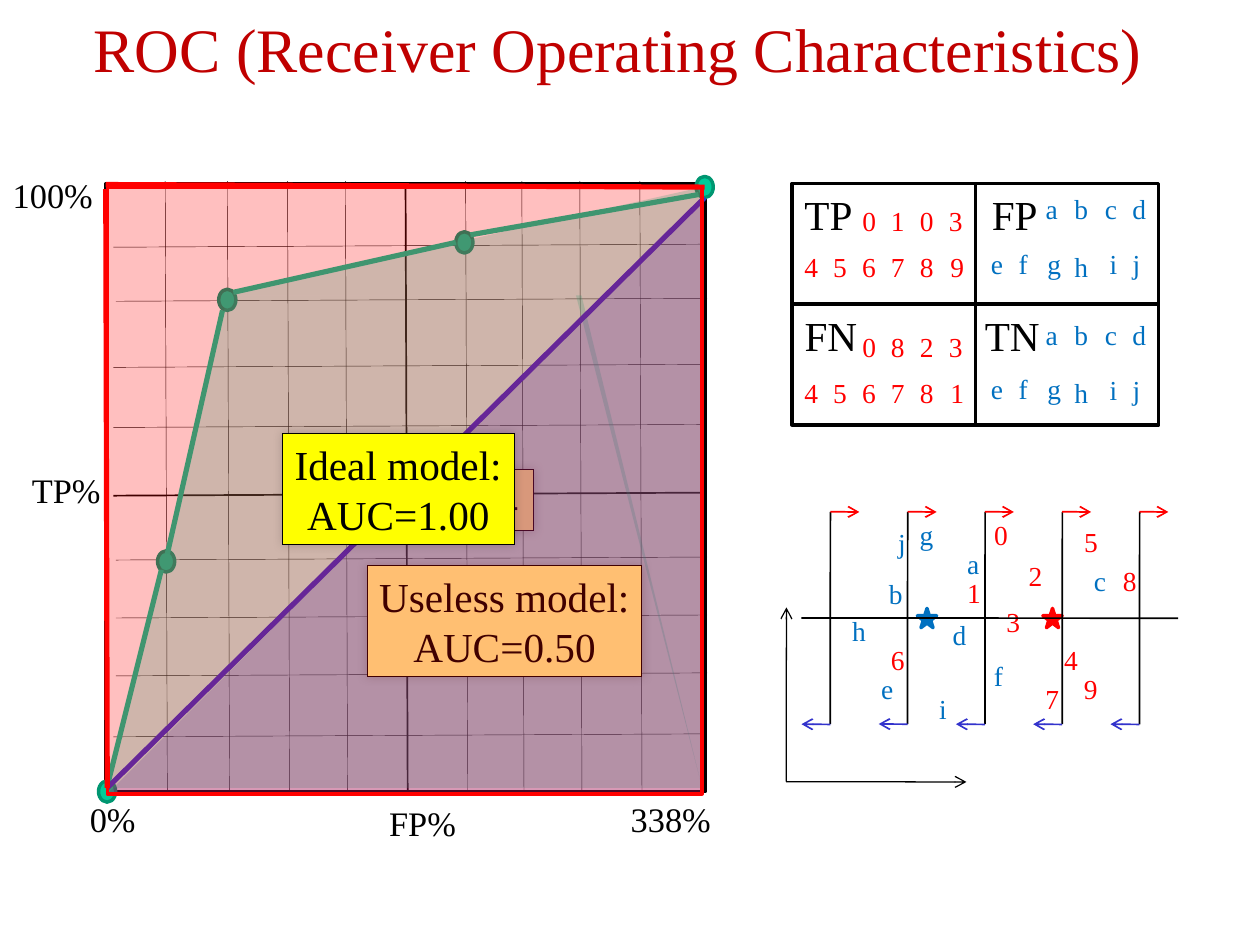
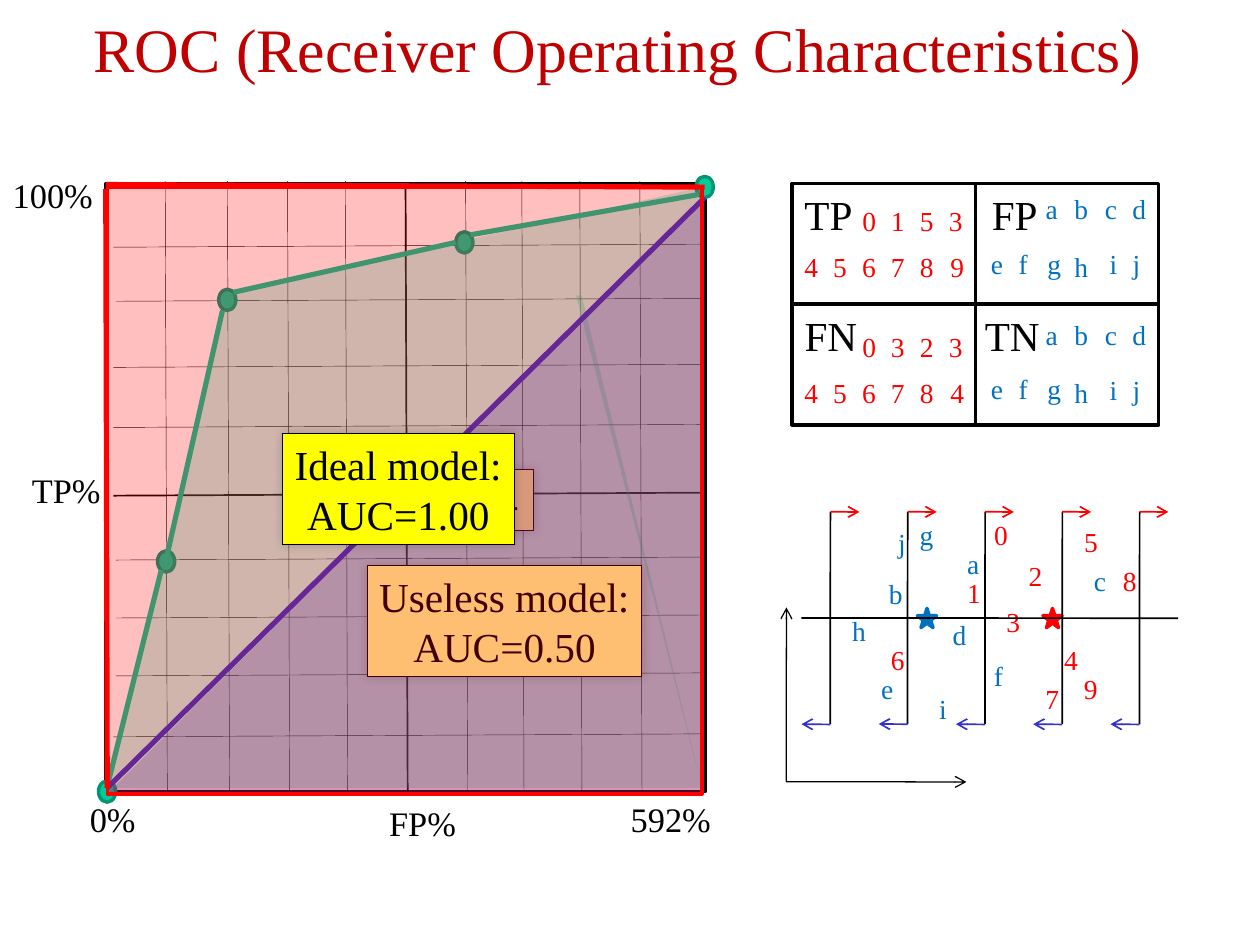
0 1 0: 0 -> 5
0 8: 8 -> 3
8 1: 1 -> 4
338%: 338% -> 592%
